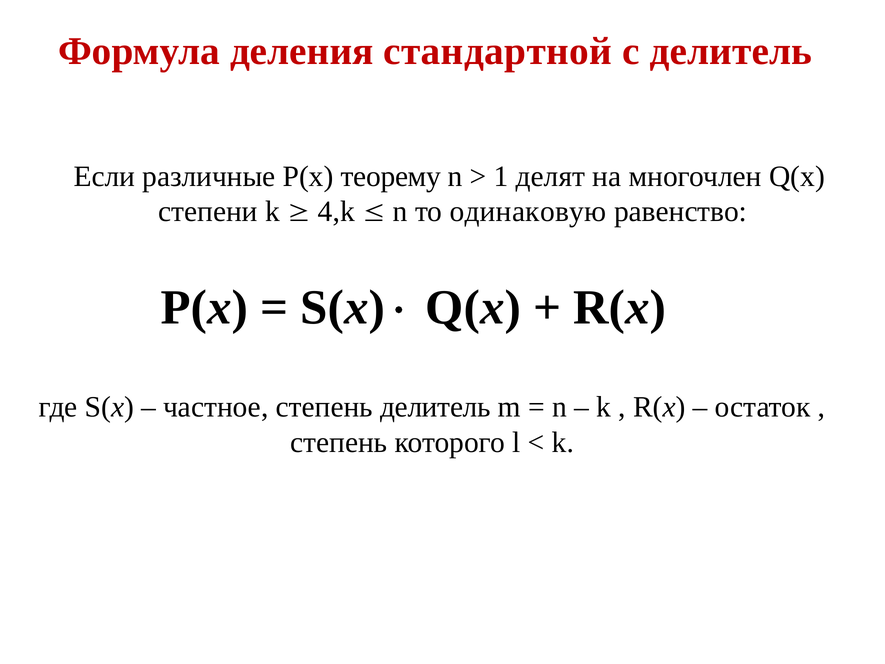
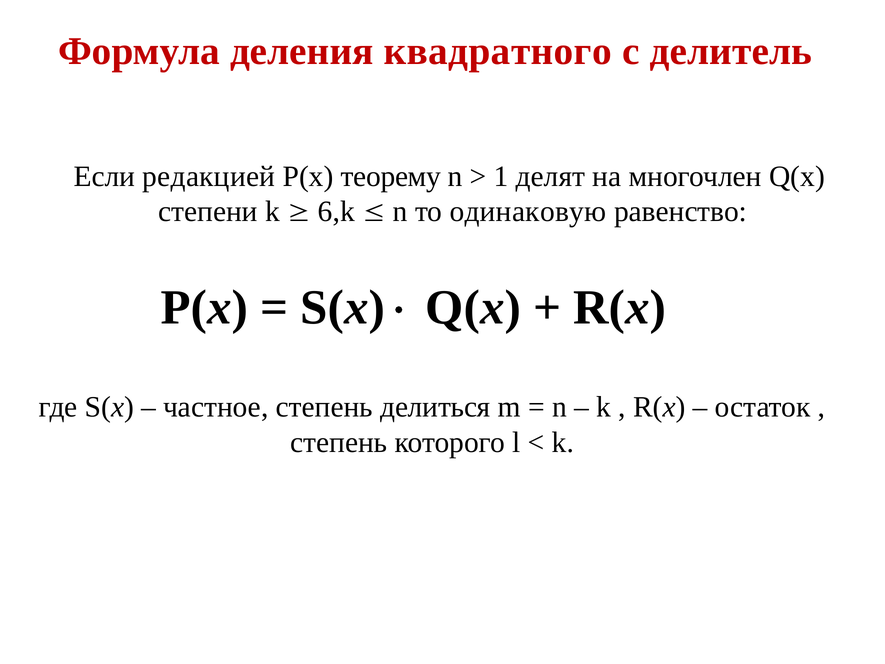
стандартной: стандартной -> квадратного
различные: различные -> редакцией
4,k: 4,k -> 6,k
степень делитель: делитель -> делиться
